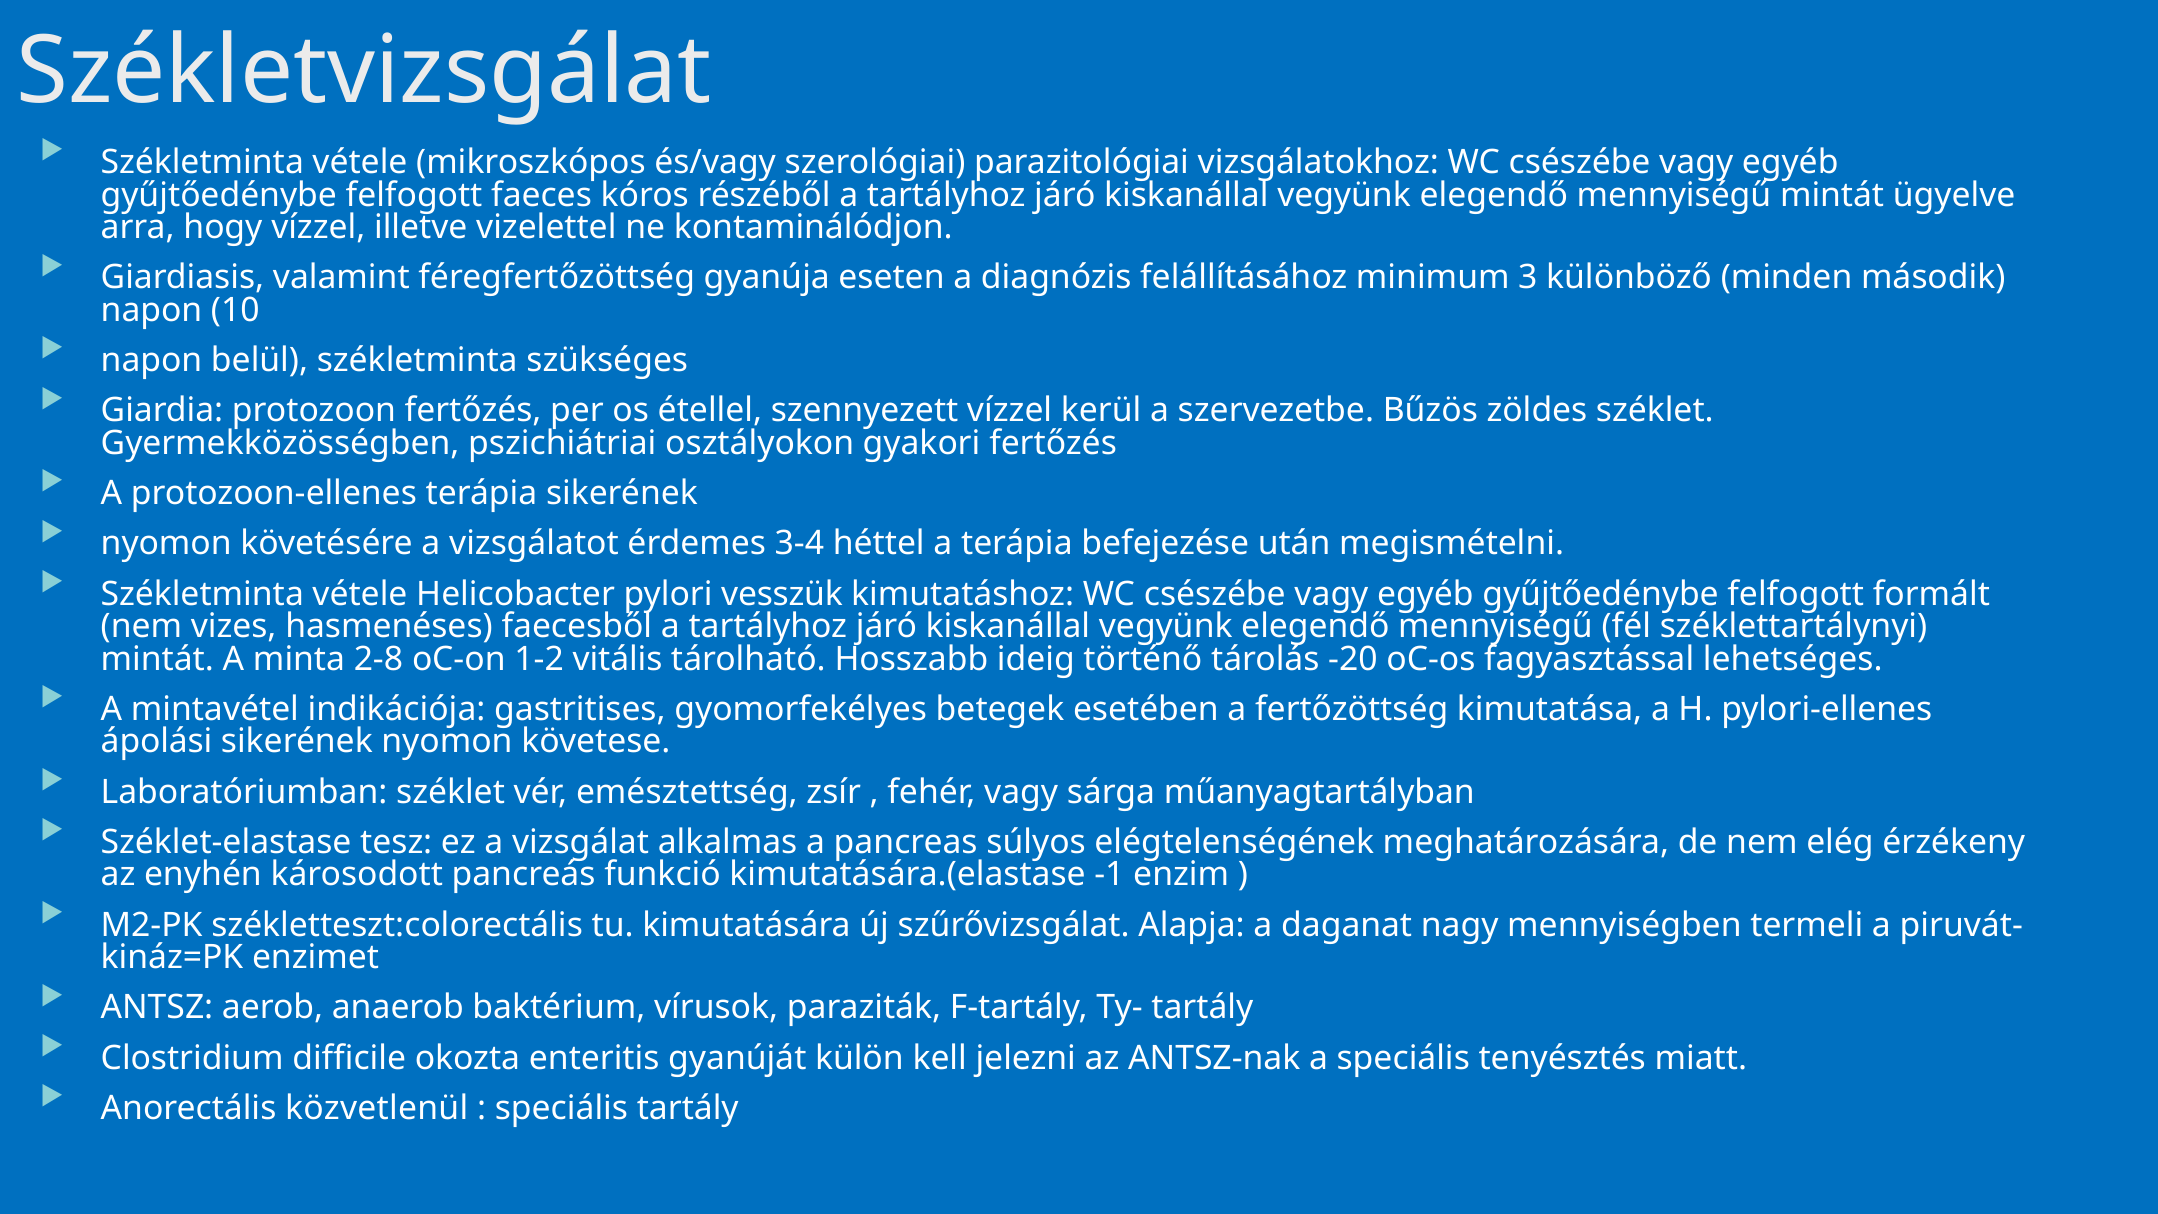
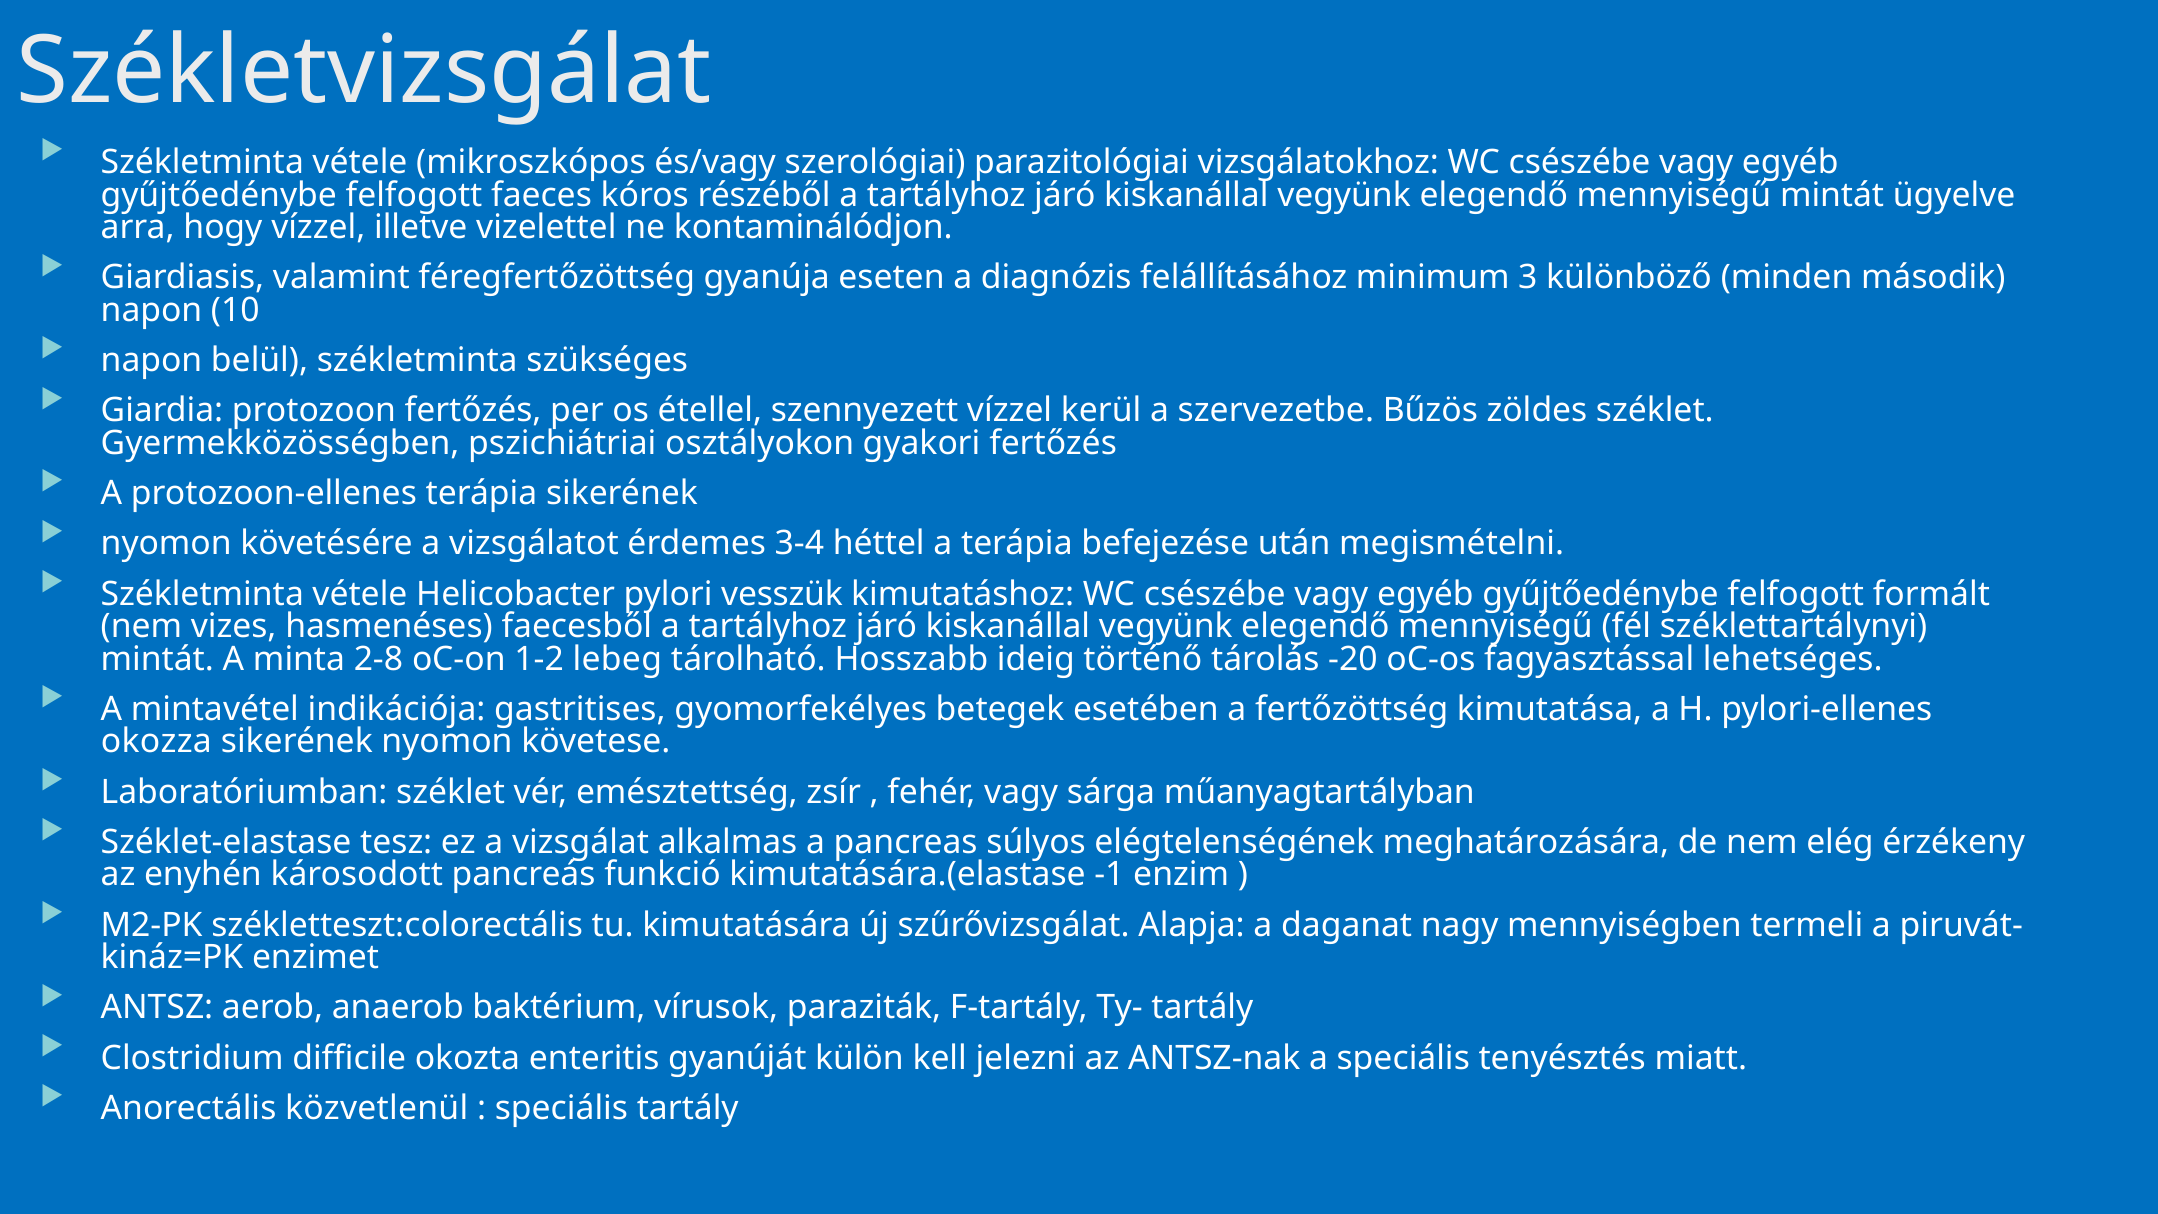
vitális: vitális -> lebeg
ápolási: ápolási -> okozza
